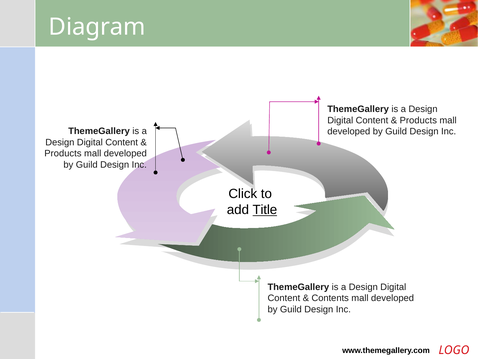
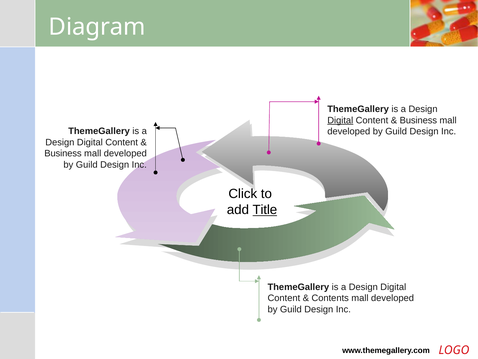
Digital at (340, 120) underline: none -> present
Products at (418, 120): Products -> Business
Products at (63, 153): Products -> Business
